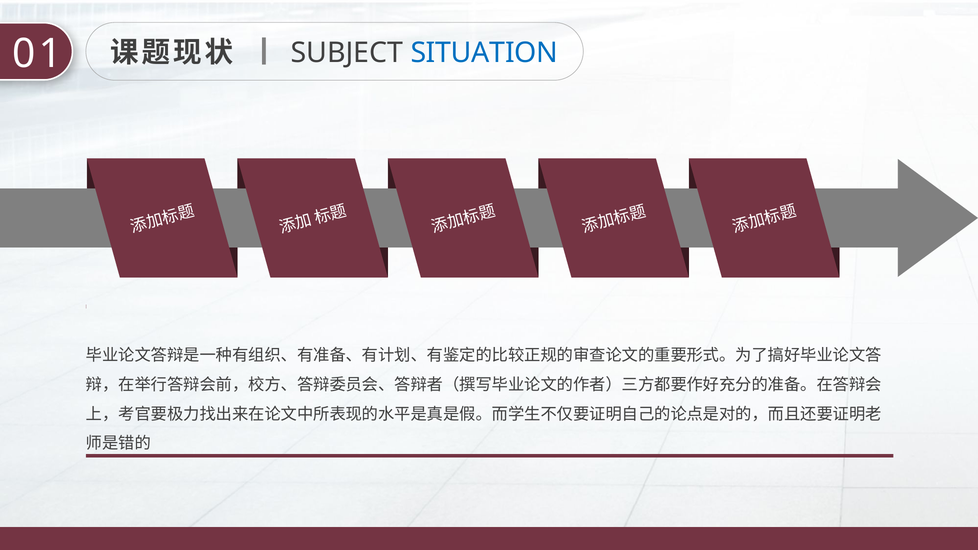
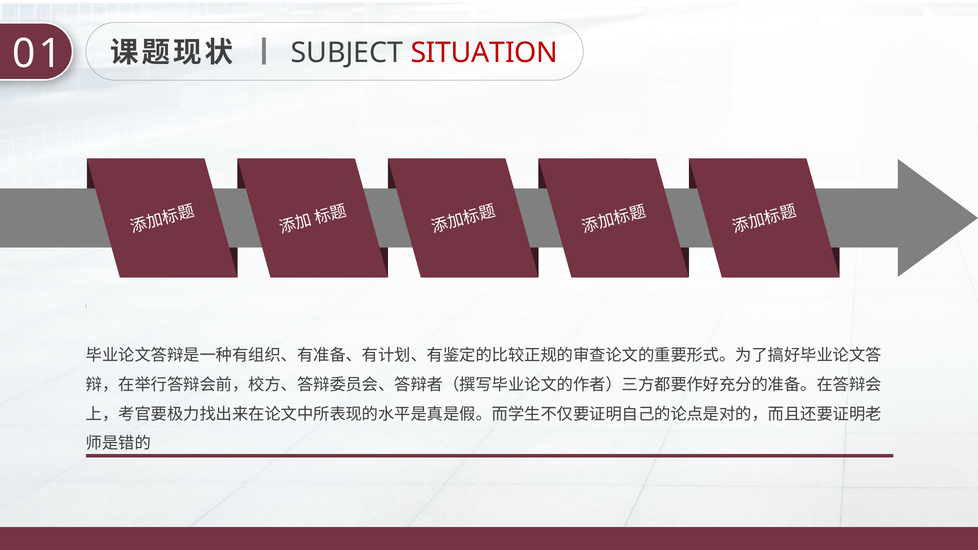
SITUATION colour: blue -> red
